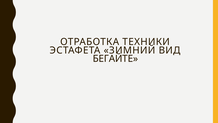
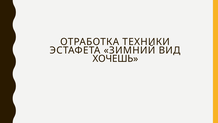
БЕГАЙТЕ: БЕГАЙТЕ -> ХОЧЕШЬ
